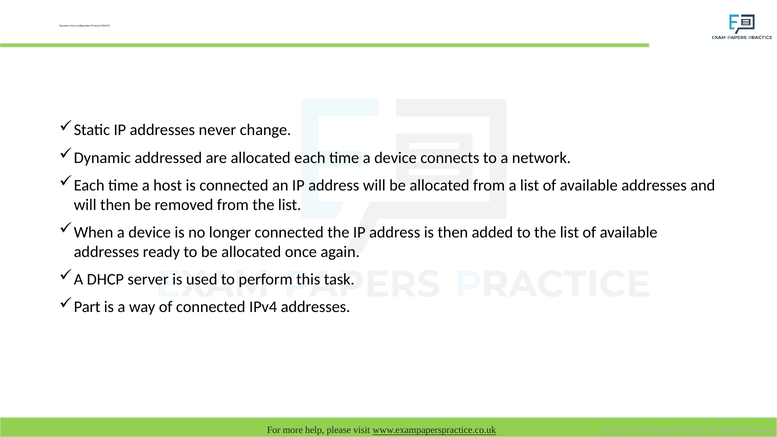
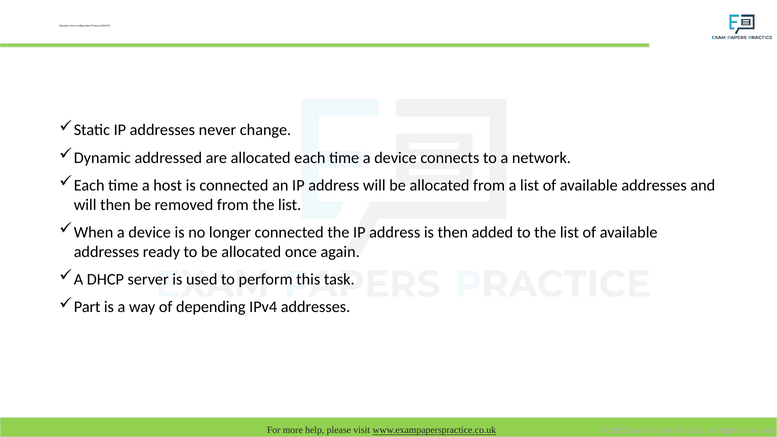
of connected: connected -> depending
